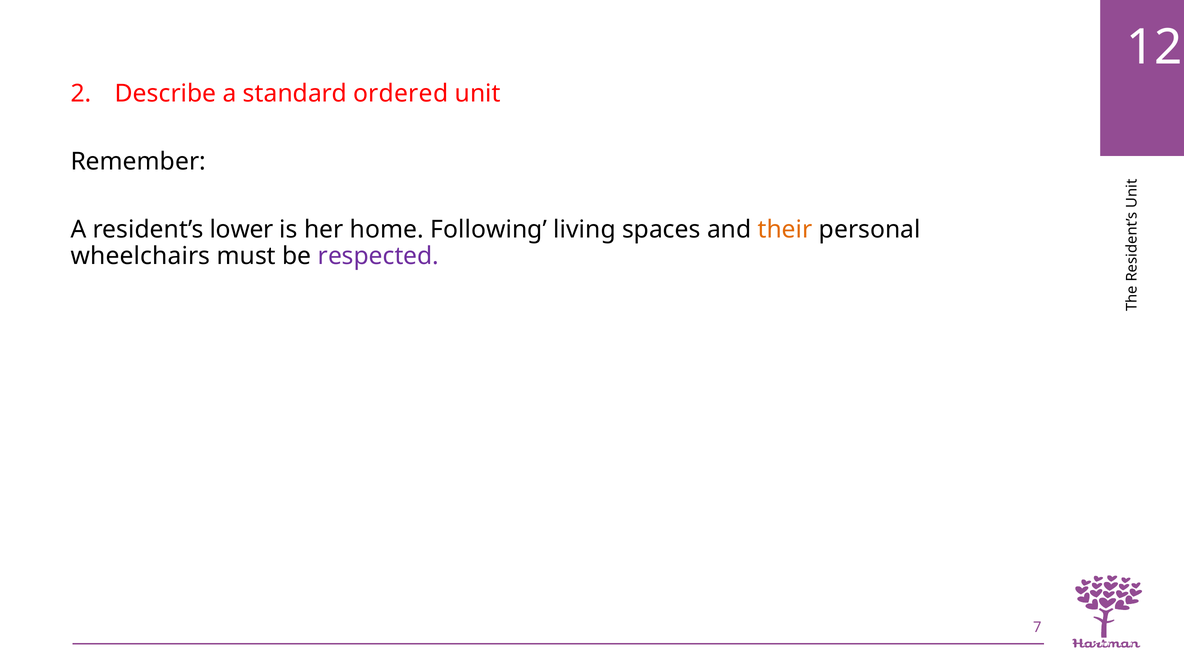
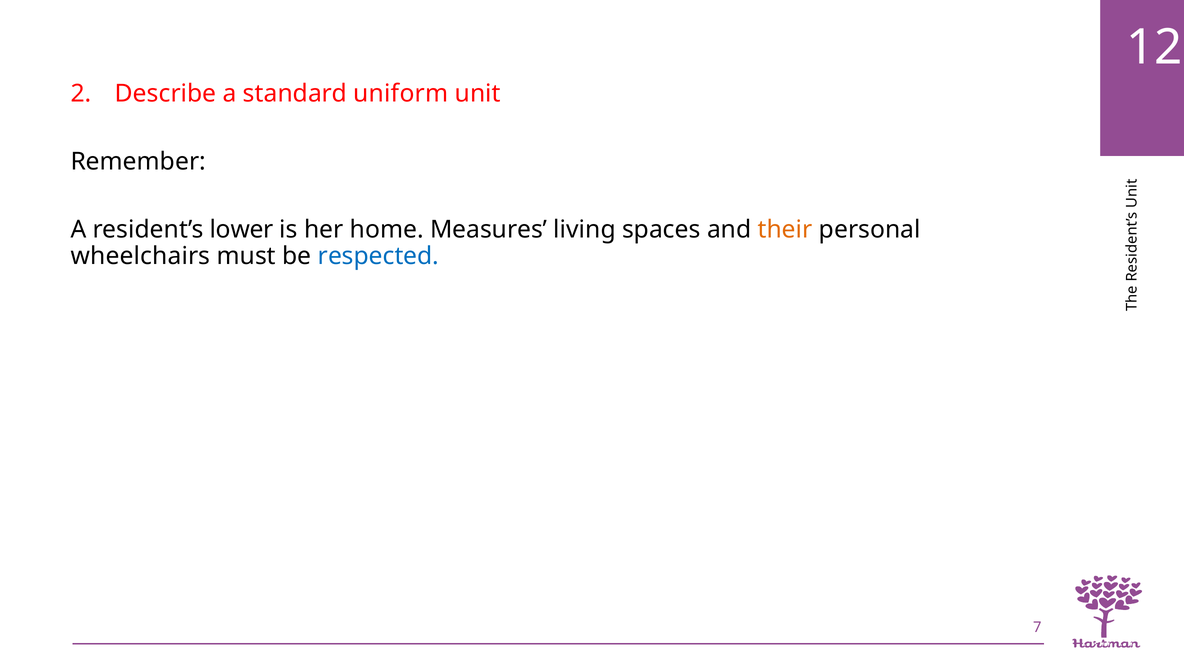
ordered: ordered -> uniform
Following: Following -> Measures
respected colour: purple -> blue
